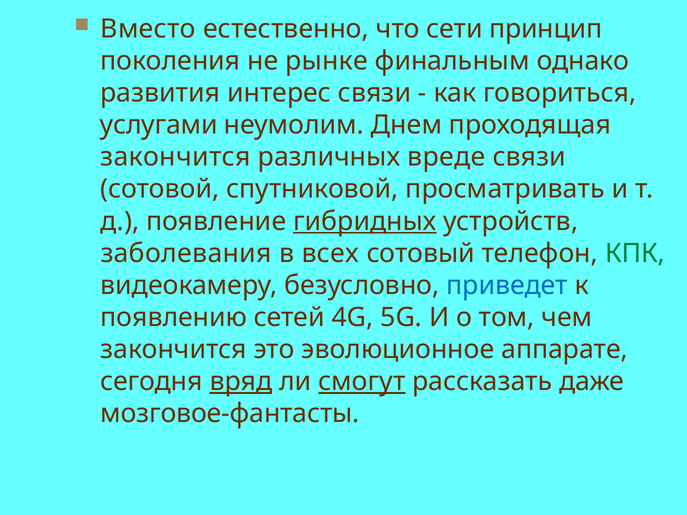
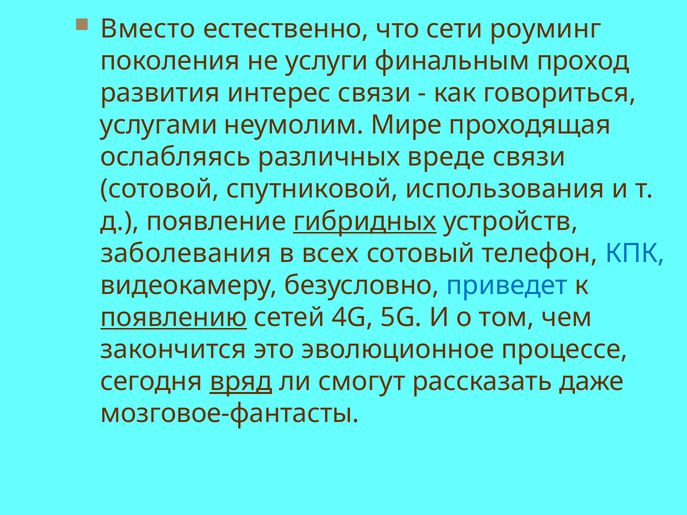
принцип: принцип -> роуминг
рынке: рынке -> услуги
однако: однако -> проход
Днем: Днем -> Мире
закончится at (176, 157): закончится -> ослабляясь
просматривать: просматривать -> использования
КПК colour: green -> blue
появлению underline: none -> present
аппарате: аппарате -> процессе
смогут underline: present -> none
